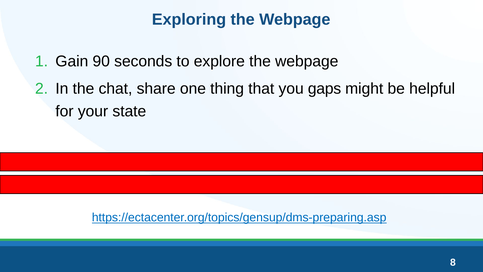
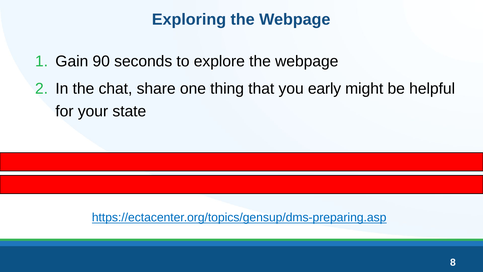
gaps: gaps -> early
